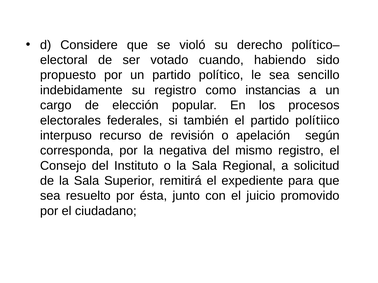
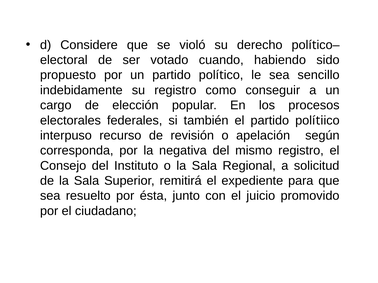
instancias: instancias -> conseguir
